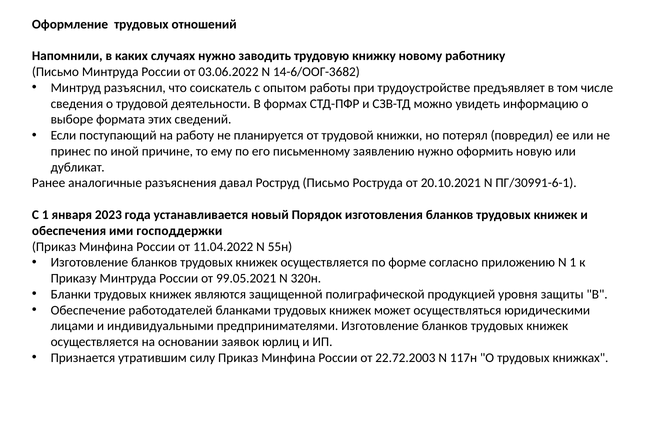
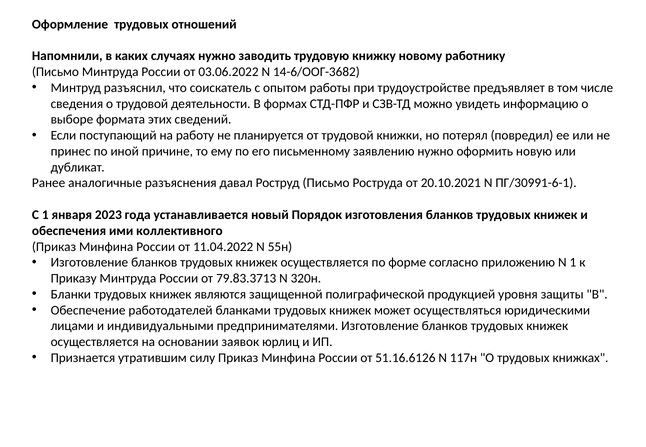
господдержки: господдержки -> коллективного
99.05.2021: 99.05.2021 -> 79.83.3713
22.72.2003: 22.72.2003 -> 51.16.6126
